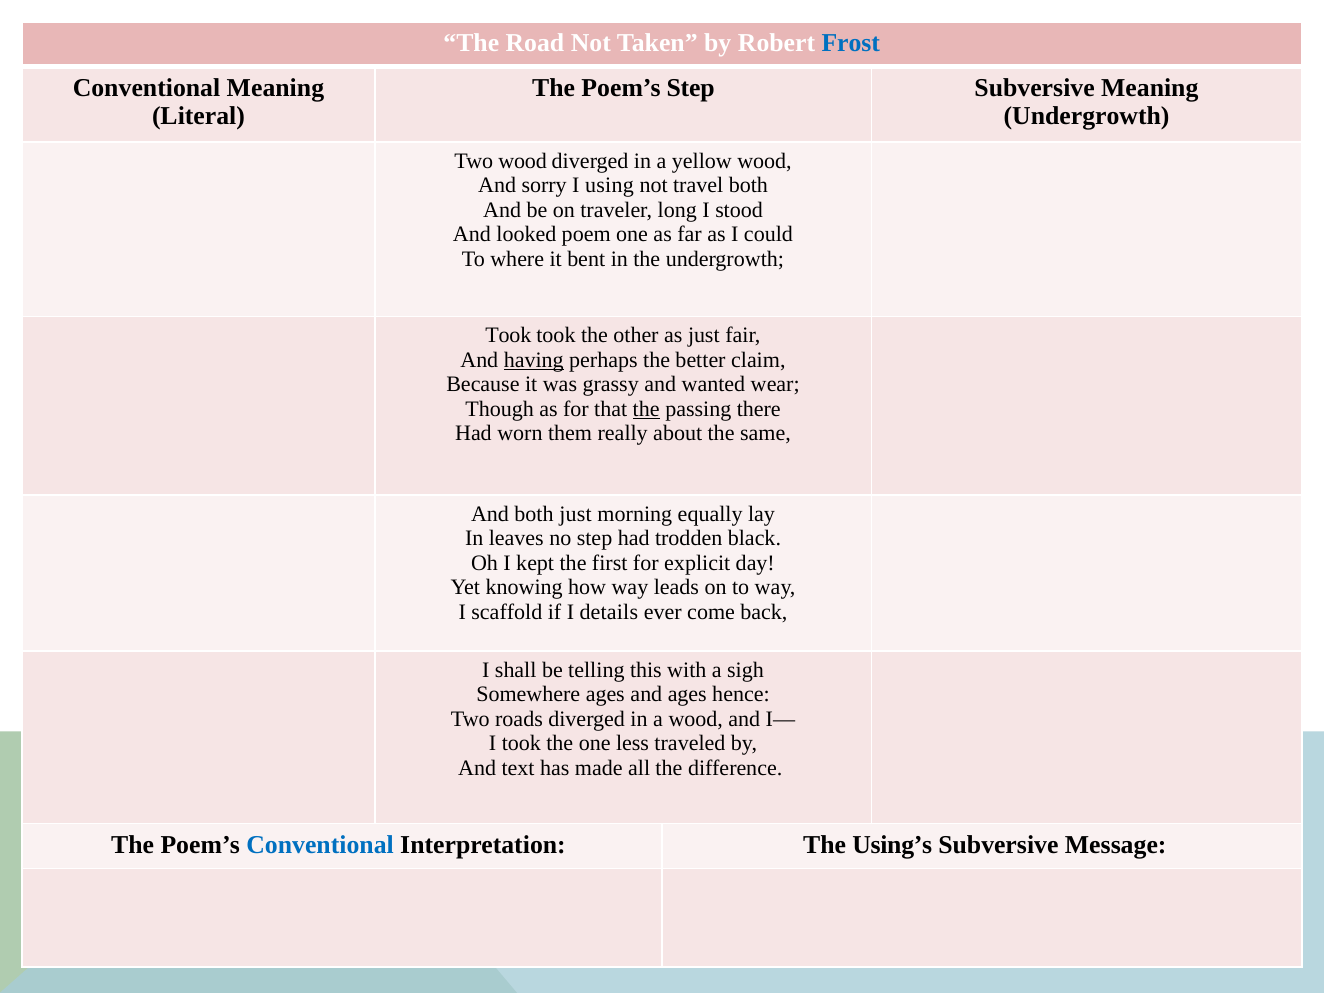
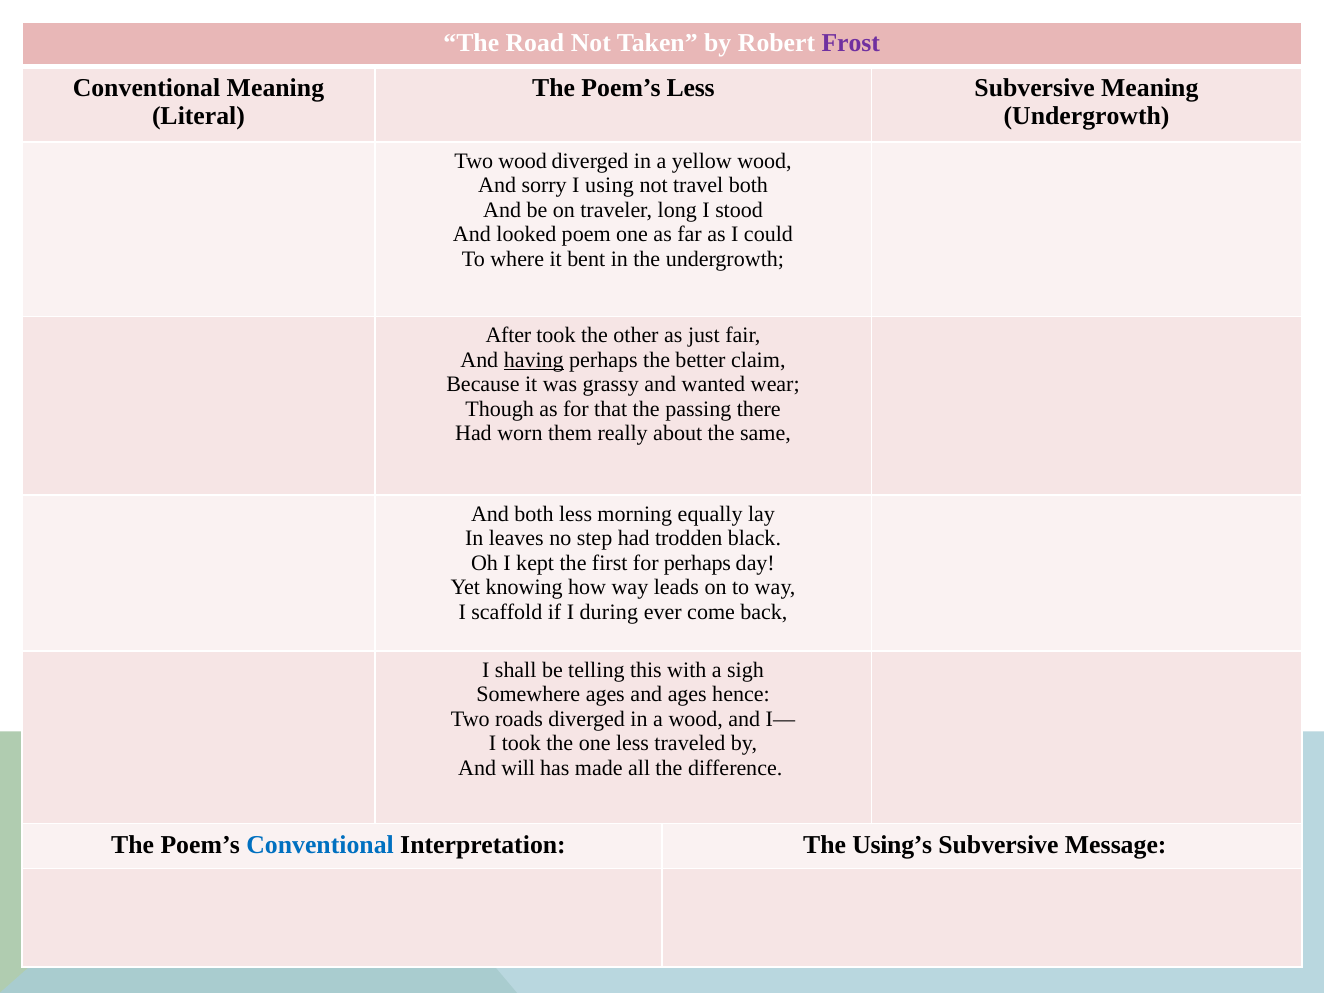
Frost colour: blue -> purple
Poem’s Step: Step -> Less
Took at (508, 336): Took -> After
the at (646, 409) underline: present -> none
both just: just -> less
for explicit: explicit -> perhaps
details: details -> during
text: text -> will
